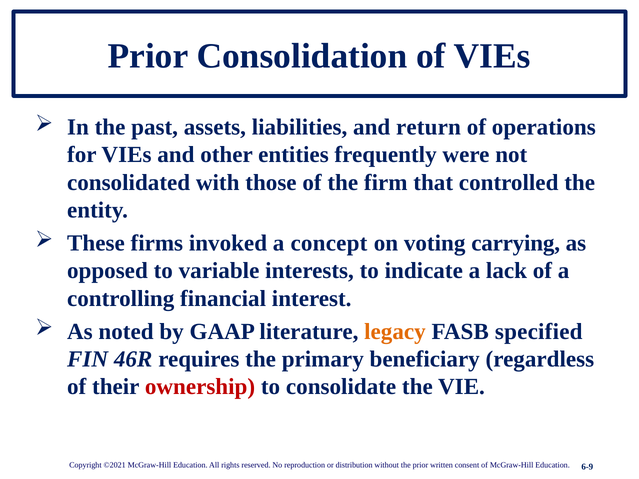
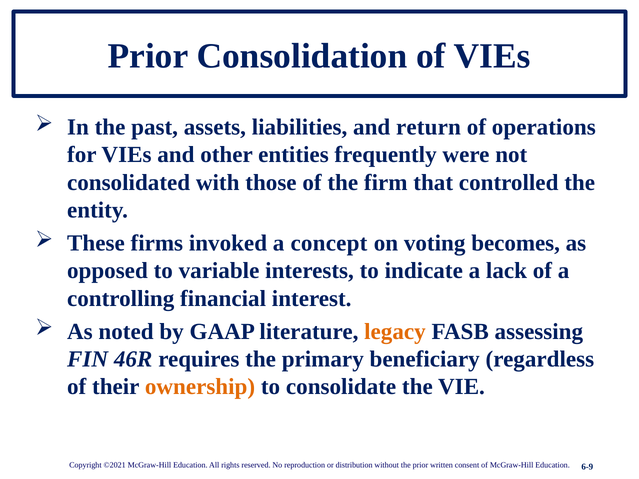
carrying: carrying -> becomes
specified: specified -> assessing
ownership colour: red -> orange
